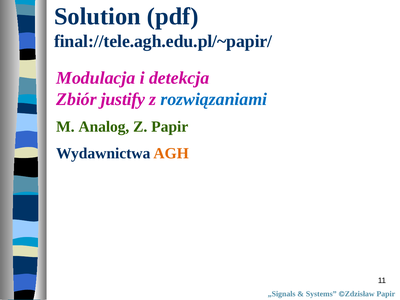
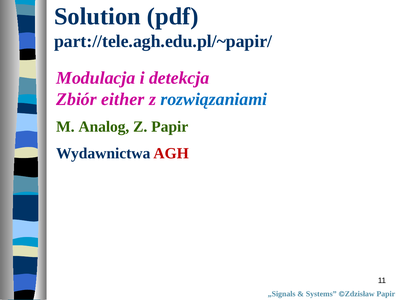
final://tele.agh.edu.pl/~papir/: final://tele.agh.edu.pl/~papir/ -> part://tele.agh.edu.pl/~papir/
justify: justify -> either
AGH colour: orange -> red
